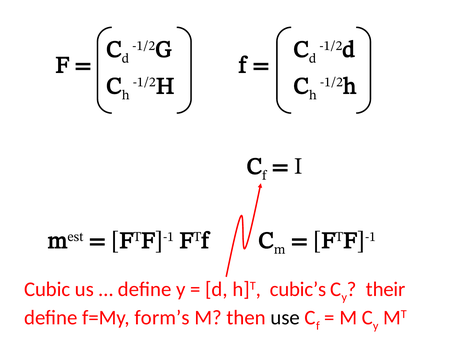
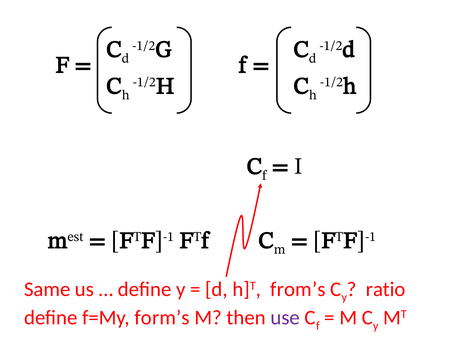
Cubic: Cubic -> Same
cubic’s: cubic’s -> from’s
their: their -> ratio
use colour: black -> purple
